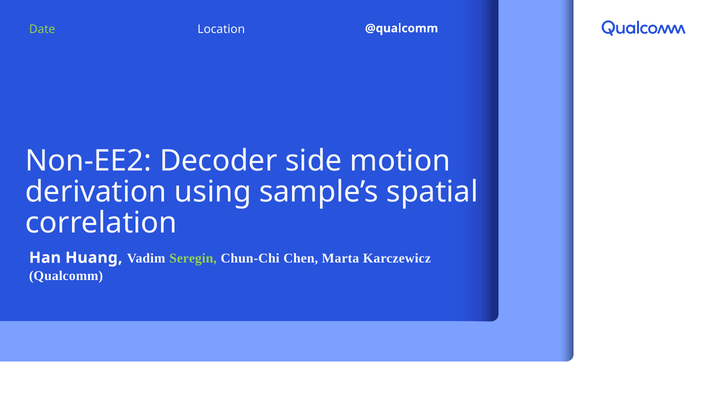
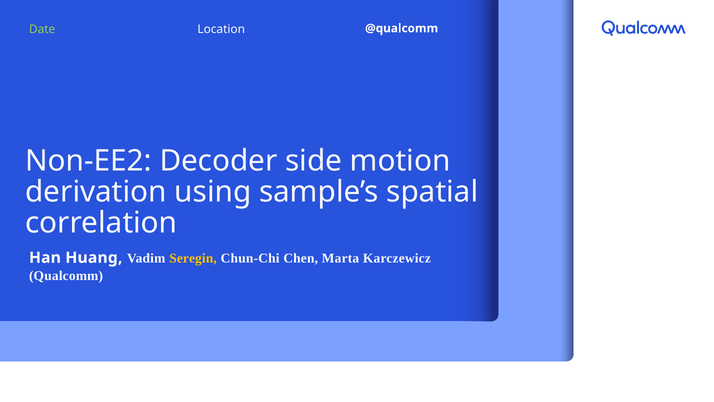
Seregin colour: light green -> yellow
